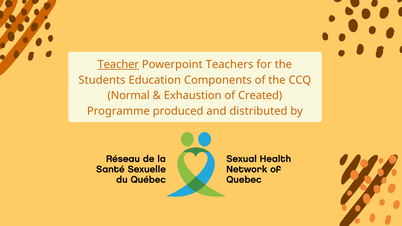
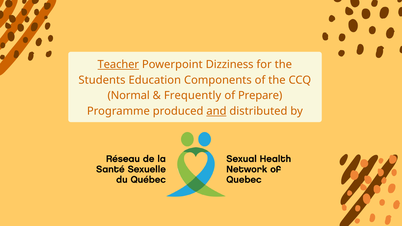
Teachers: Teachers -> Dizziness
Exhaustion: Exhaustion -> Frequently
Created: Created -> Prepare
and underline: none -> present
